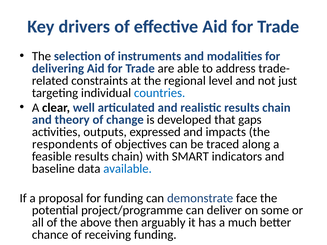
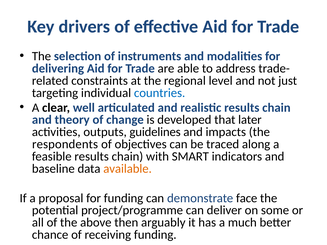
gaps: gaps -> later
expressed: expressed -> guidelines
available colour: blue -> orange
